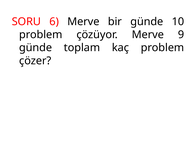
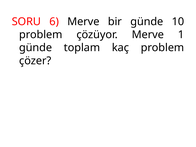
9: 9 -> 1
